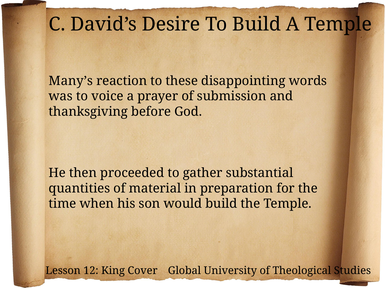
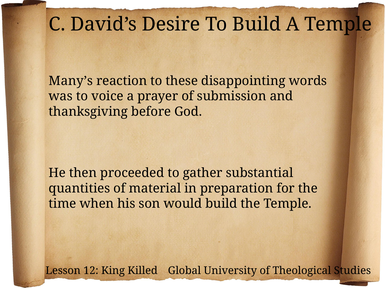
Cover: Cover -> Killed
